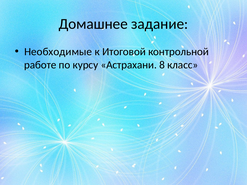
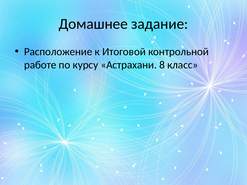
Необходимые: Необходимые -> Расположение
